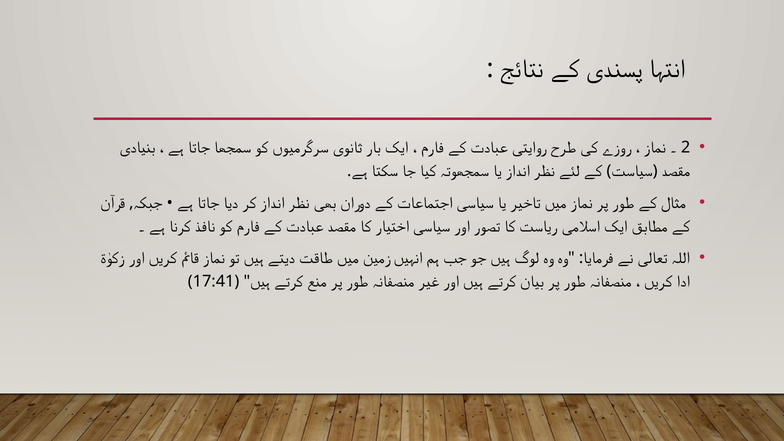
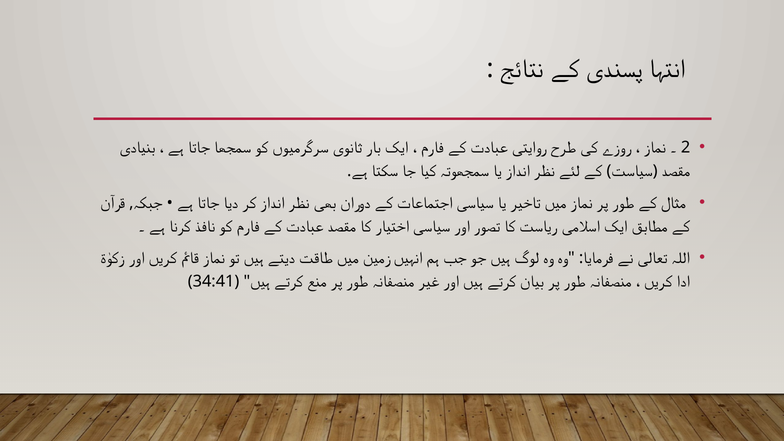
17:41: 17:41 -> 34:41
